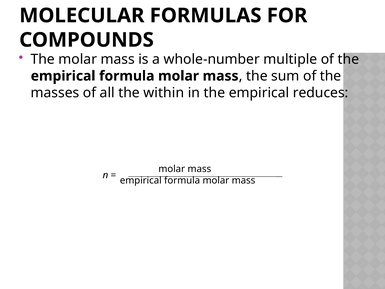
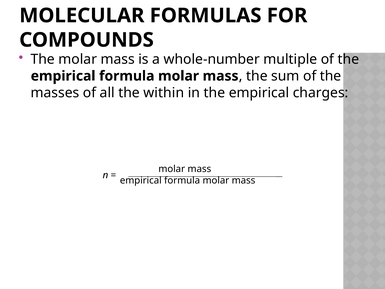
reduces: reduces -> charges
